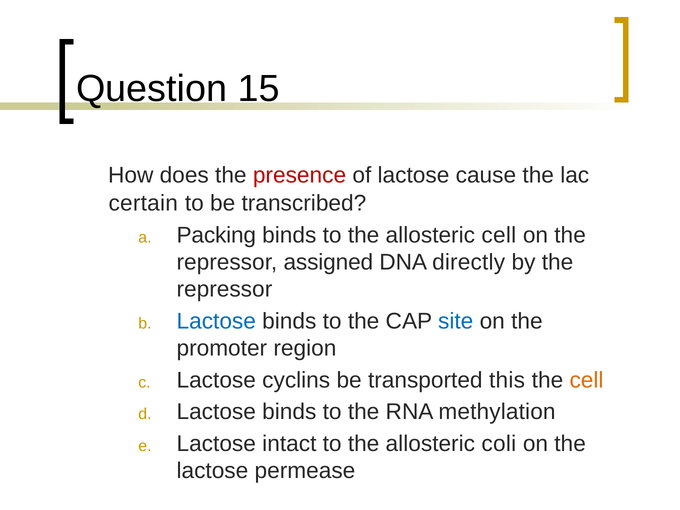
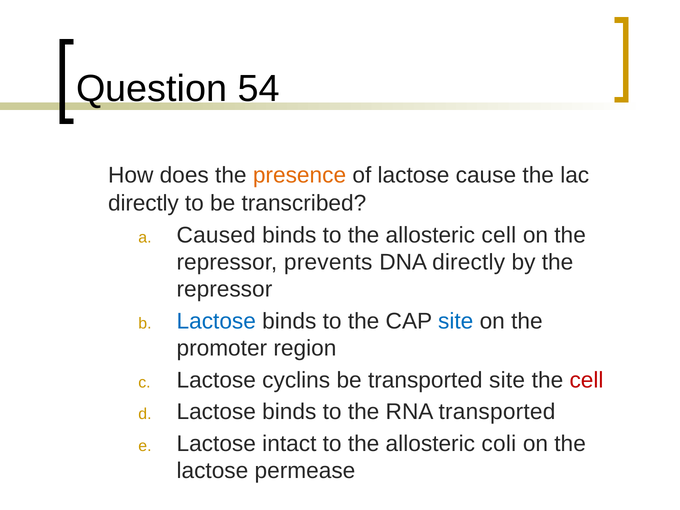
15: 15 -> 54
presence colour: red -> orange
certain at (143, 203): certain -> directly
Packing: Packing -> Caused
assigned: assigned -> prevents
transported this: this -> site
cell at (587, 380) colour: orange -> red
RNA methylation: methylation -> transported
